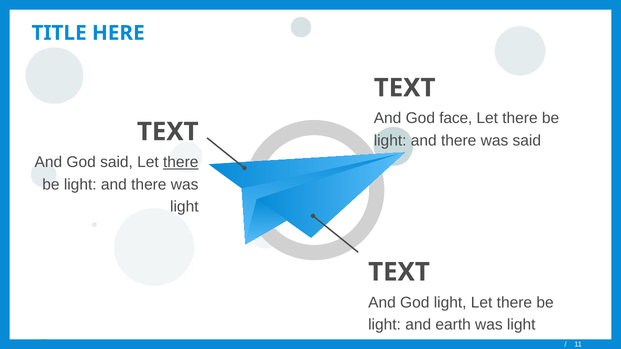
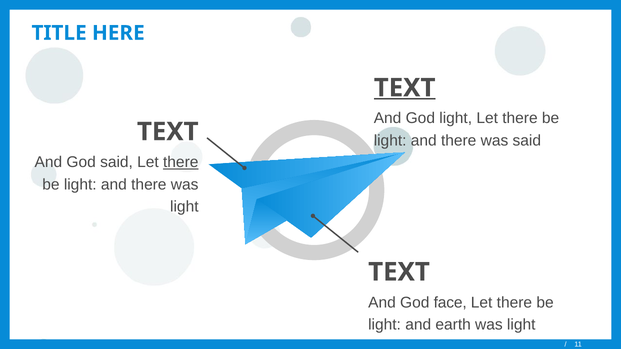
TEXT at (405, 88) underline: none -> present
God face: face -> light
God light: light -> face
